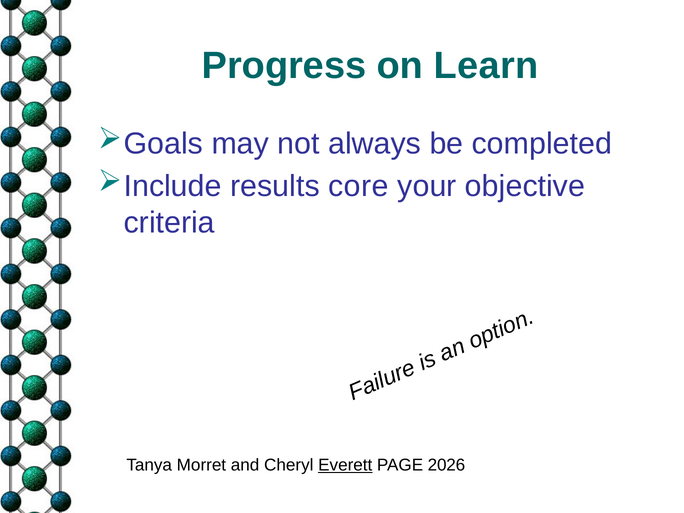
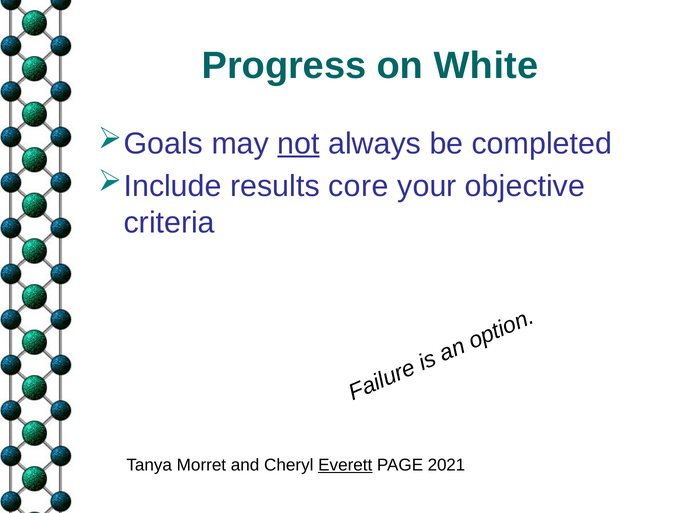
Learn: Learn -> White
not underline: none -> present
2026: 2026 -> 2021
